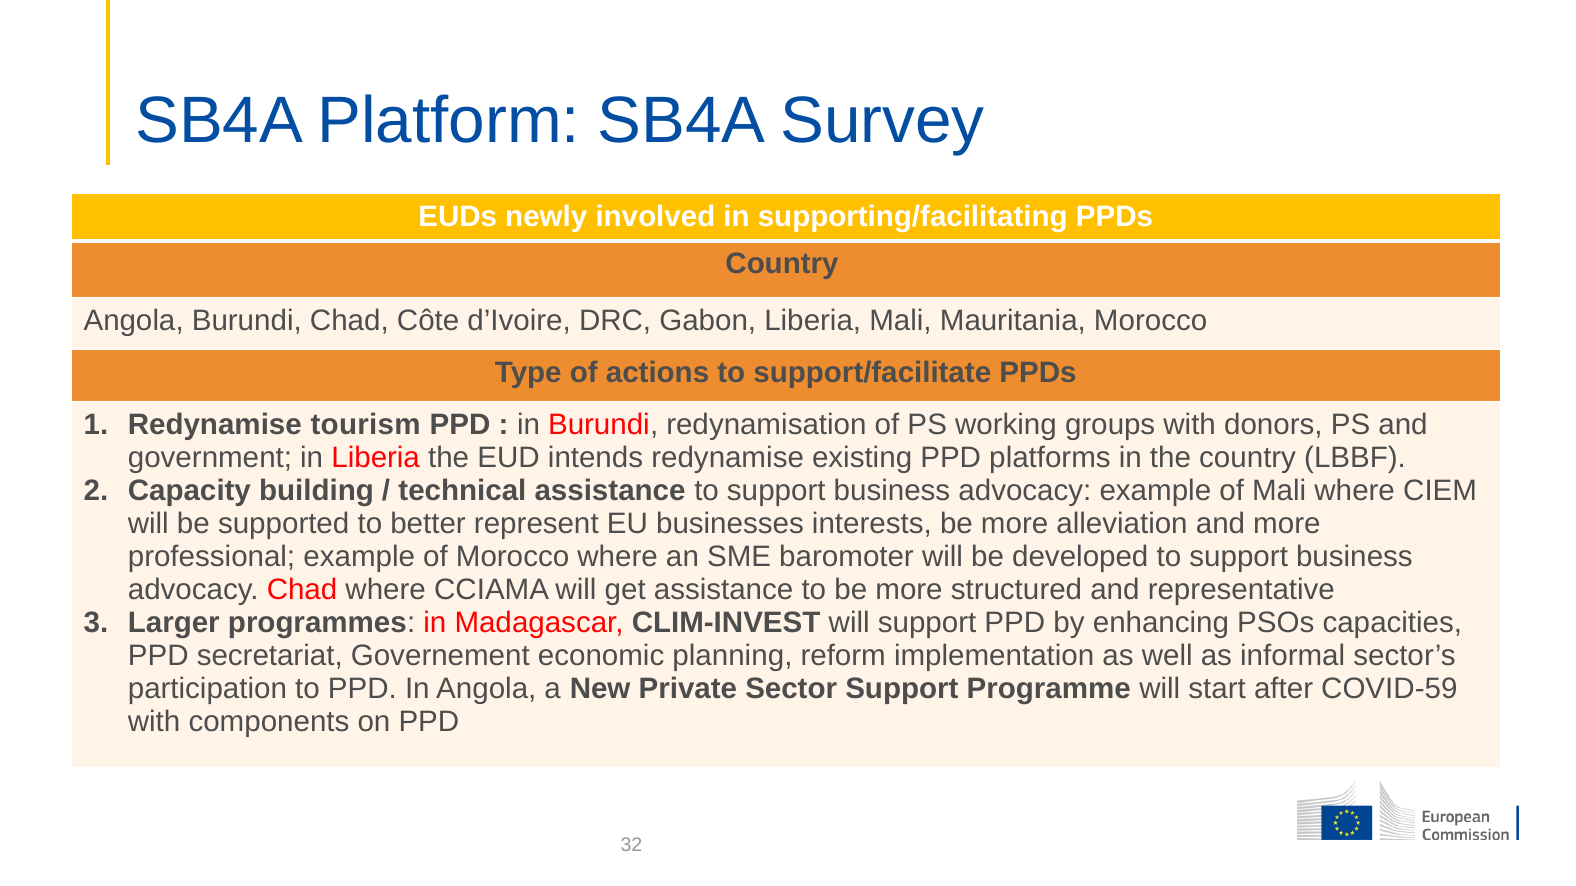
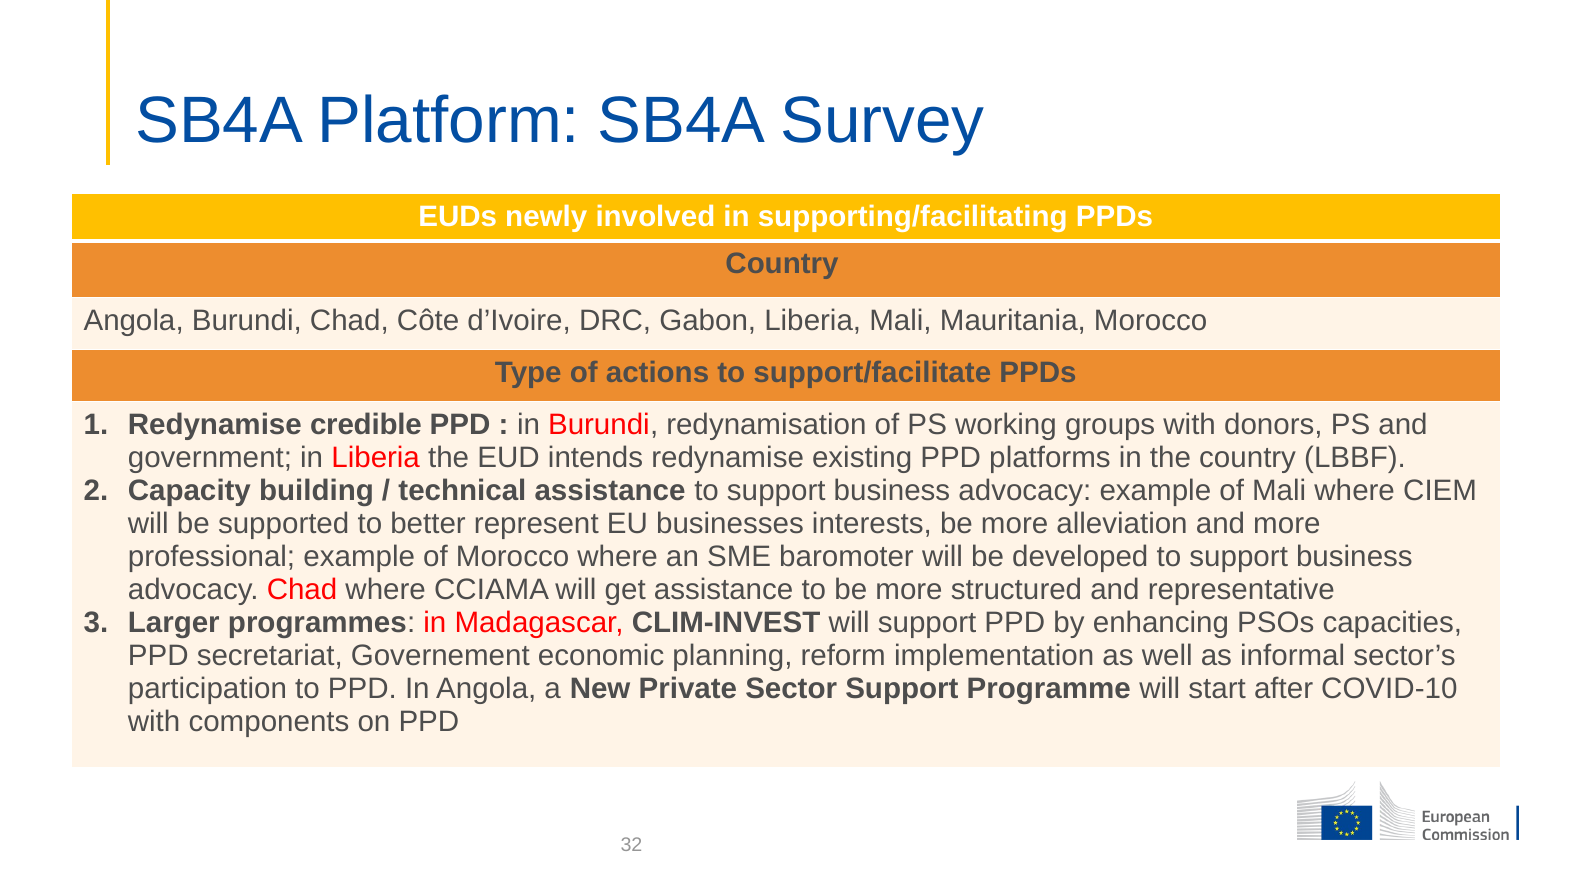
tourism: tourism -> credible
COVID-59: COVID-59 -> COVID-10
